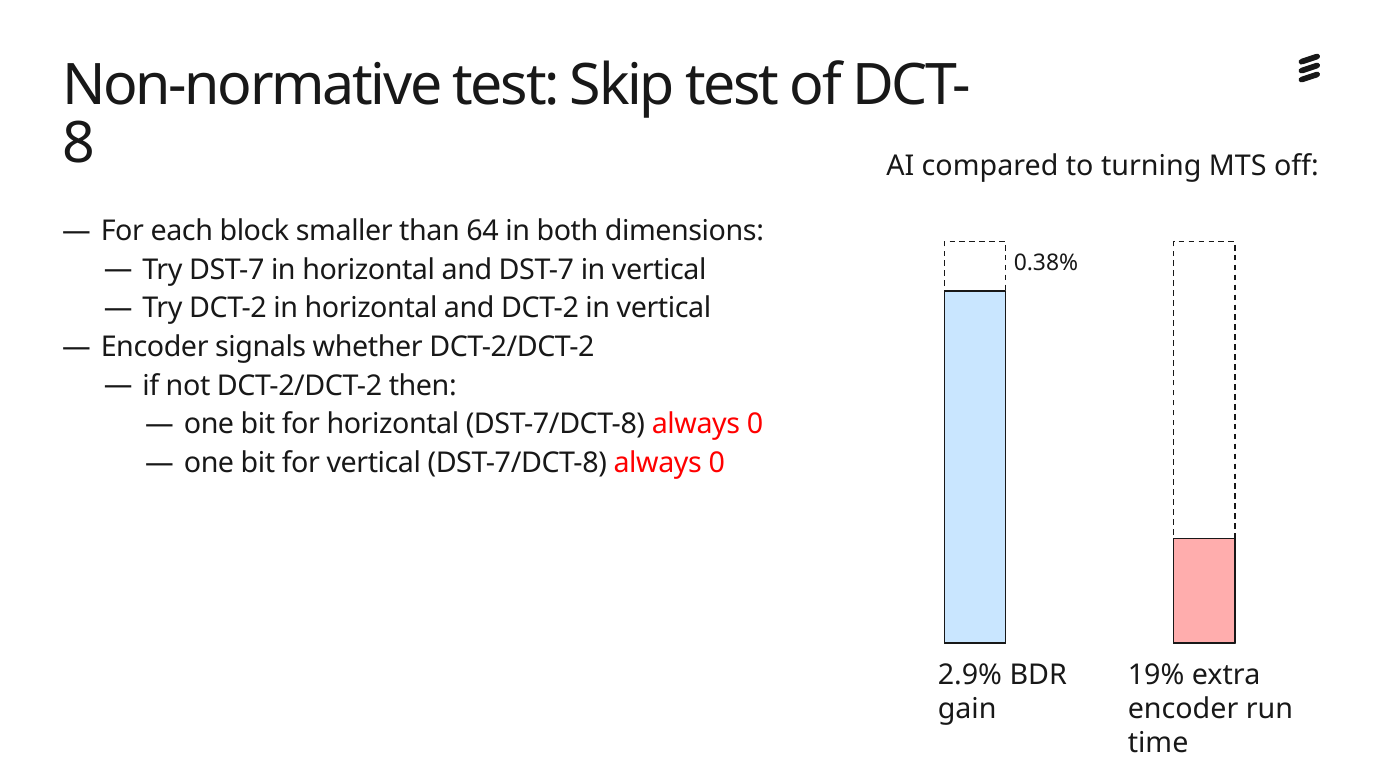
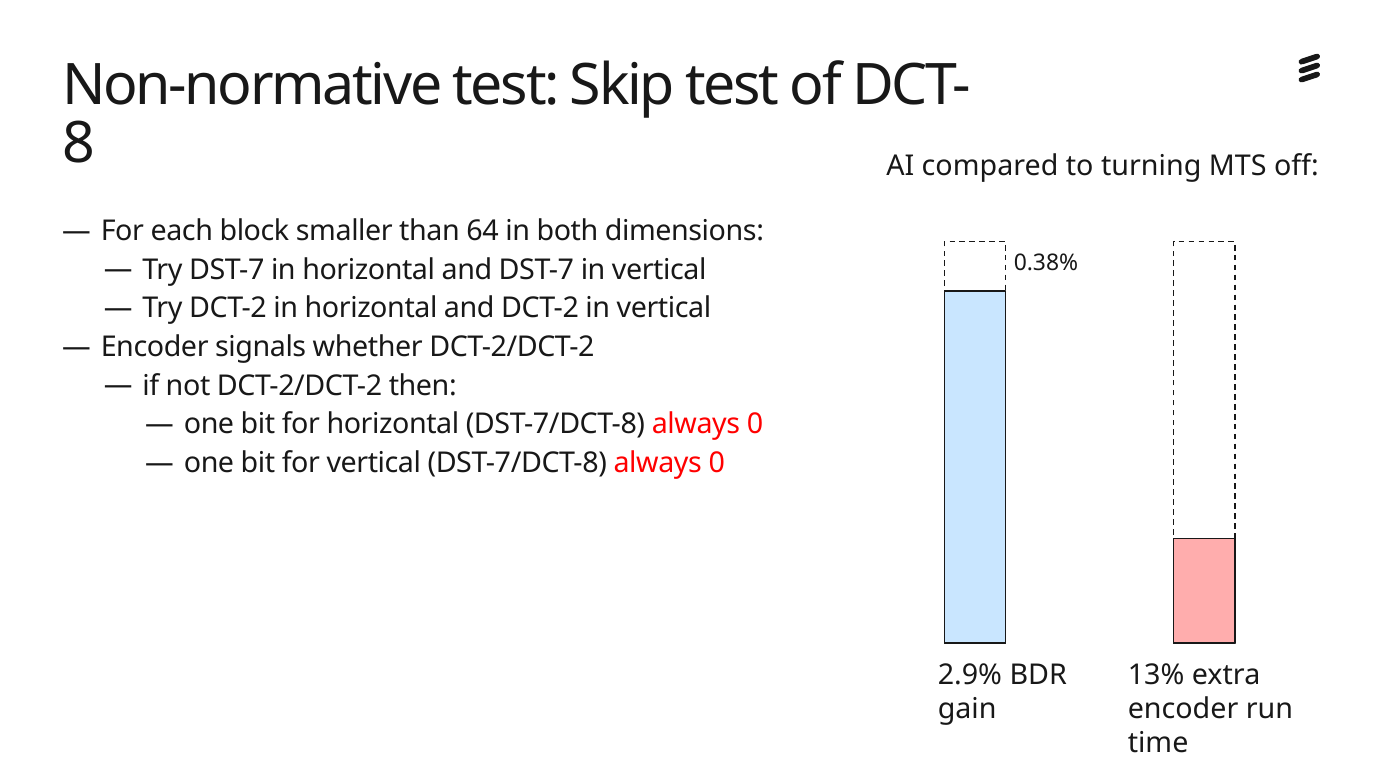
19%: 19% -> 13%
